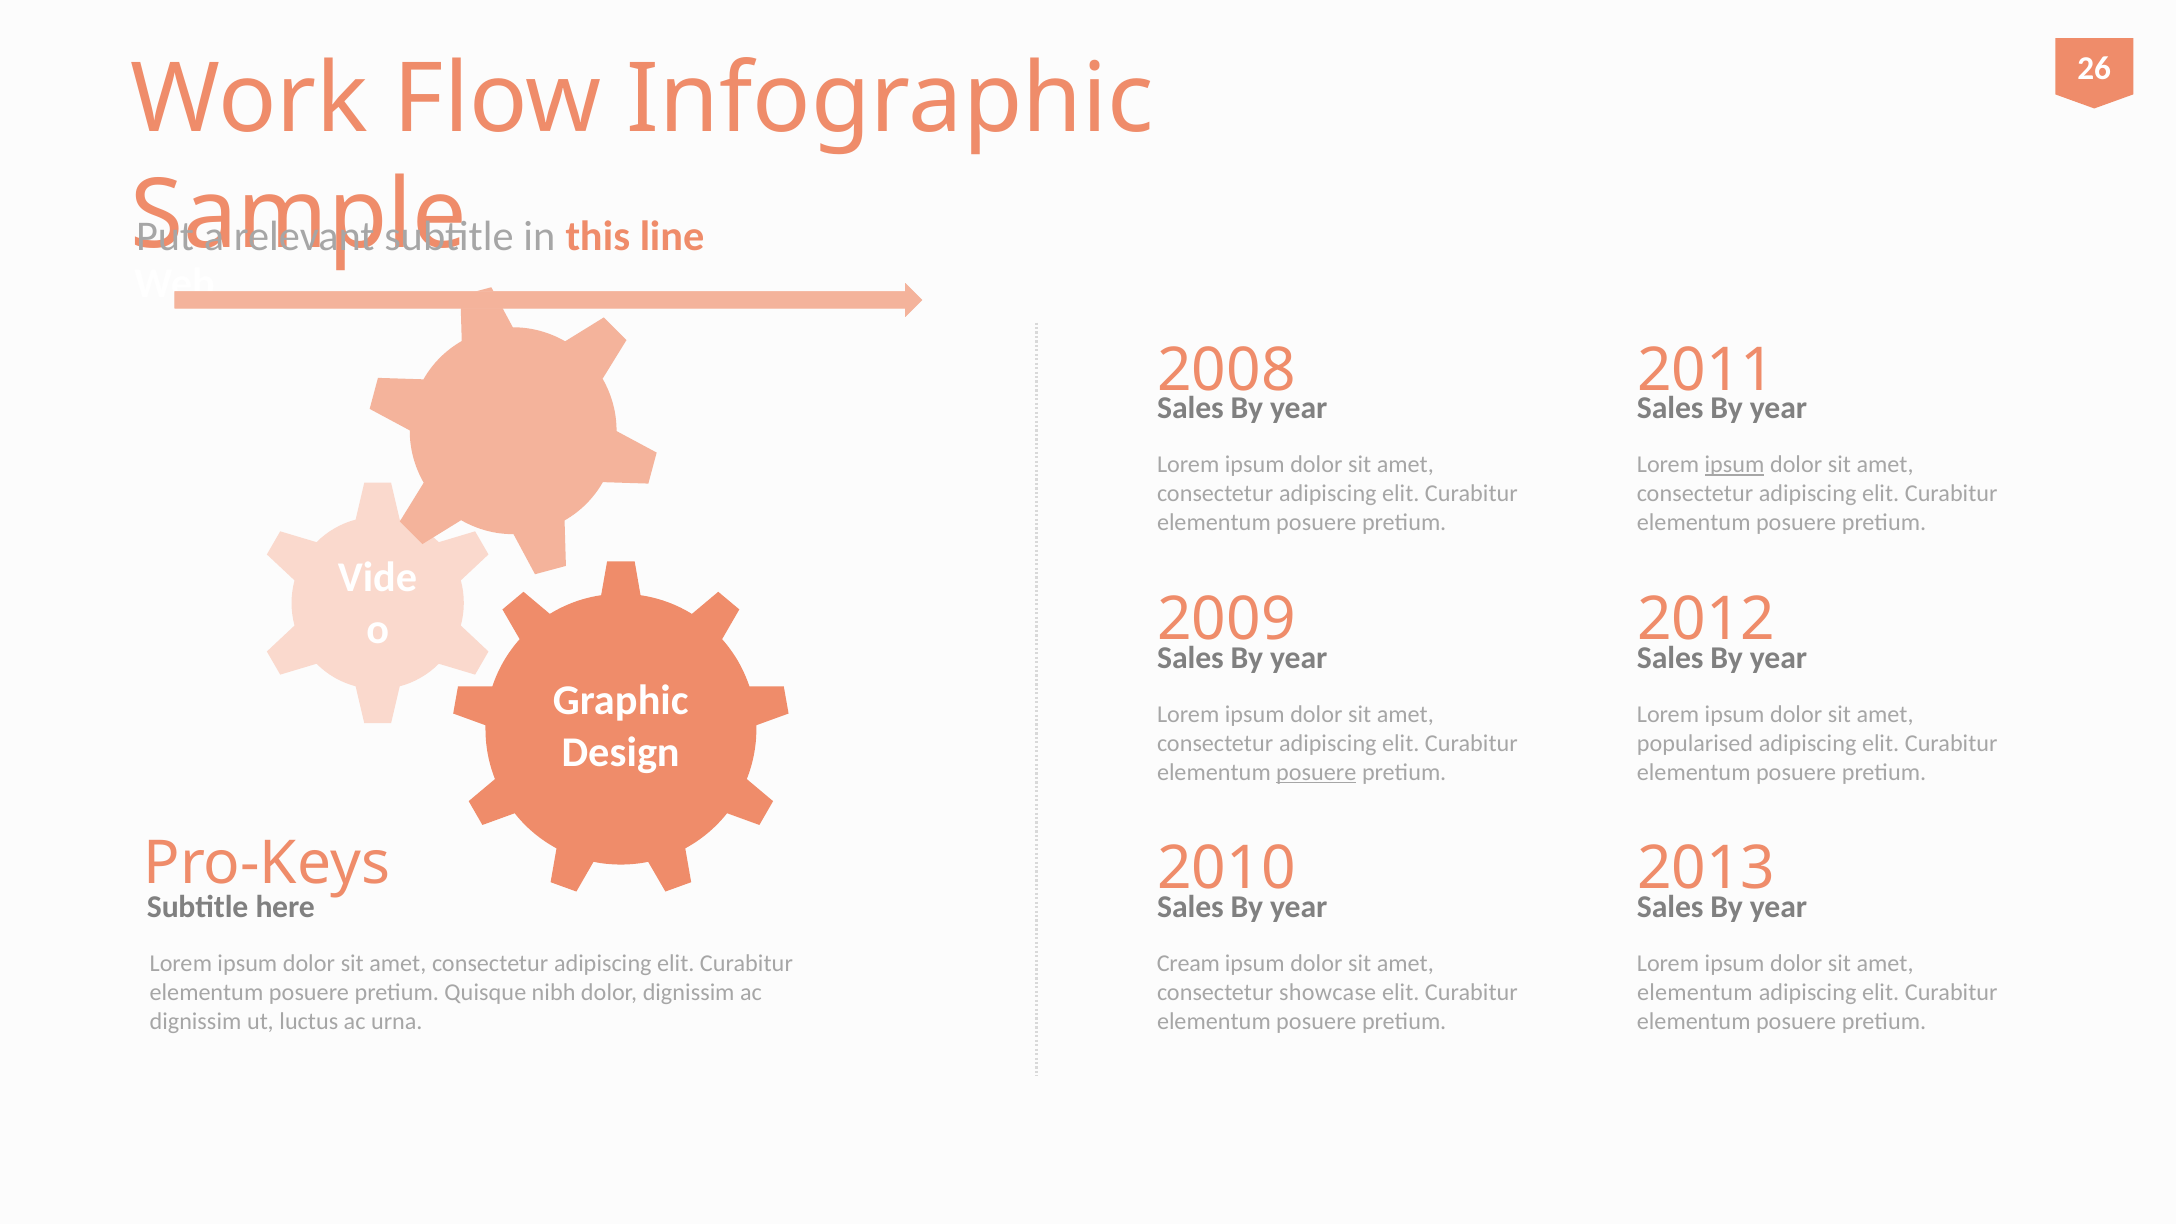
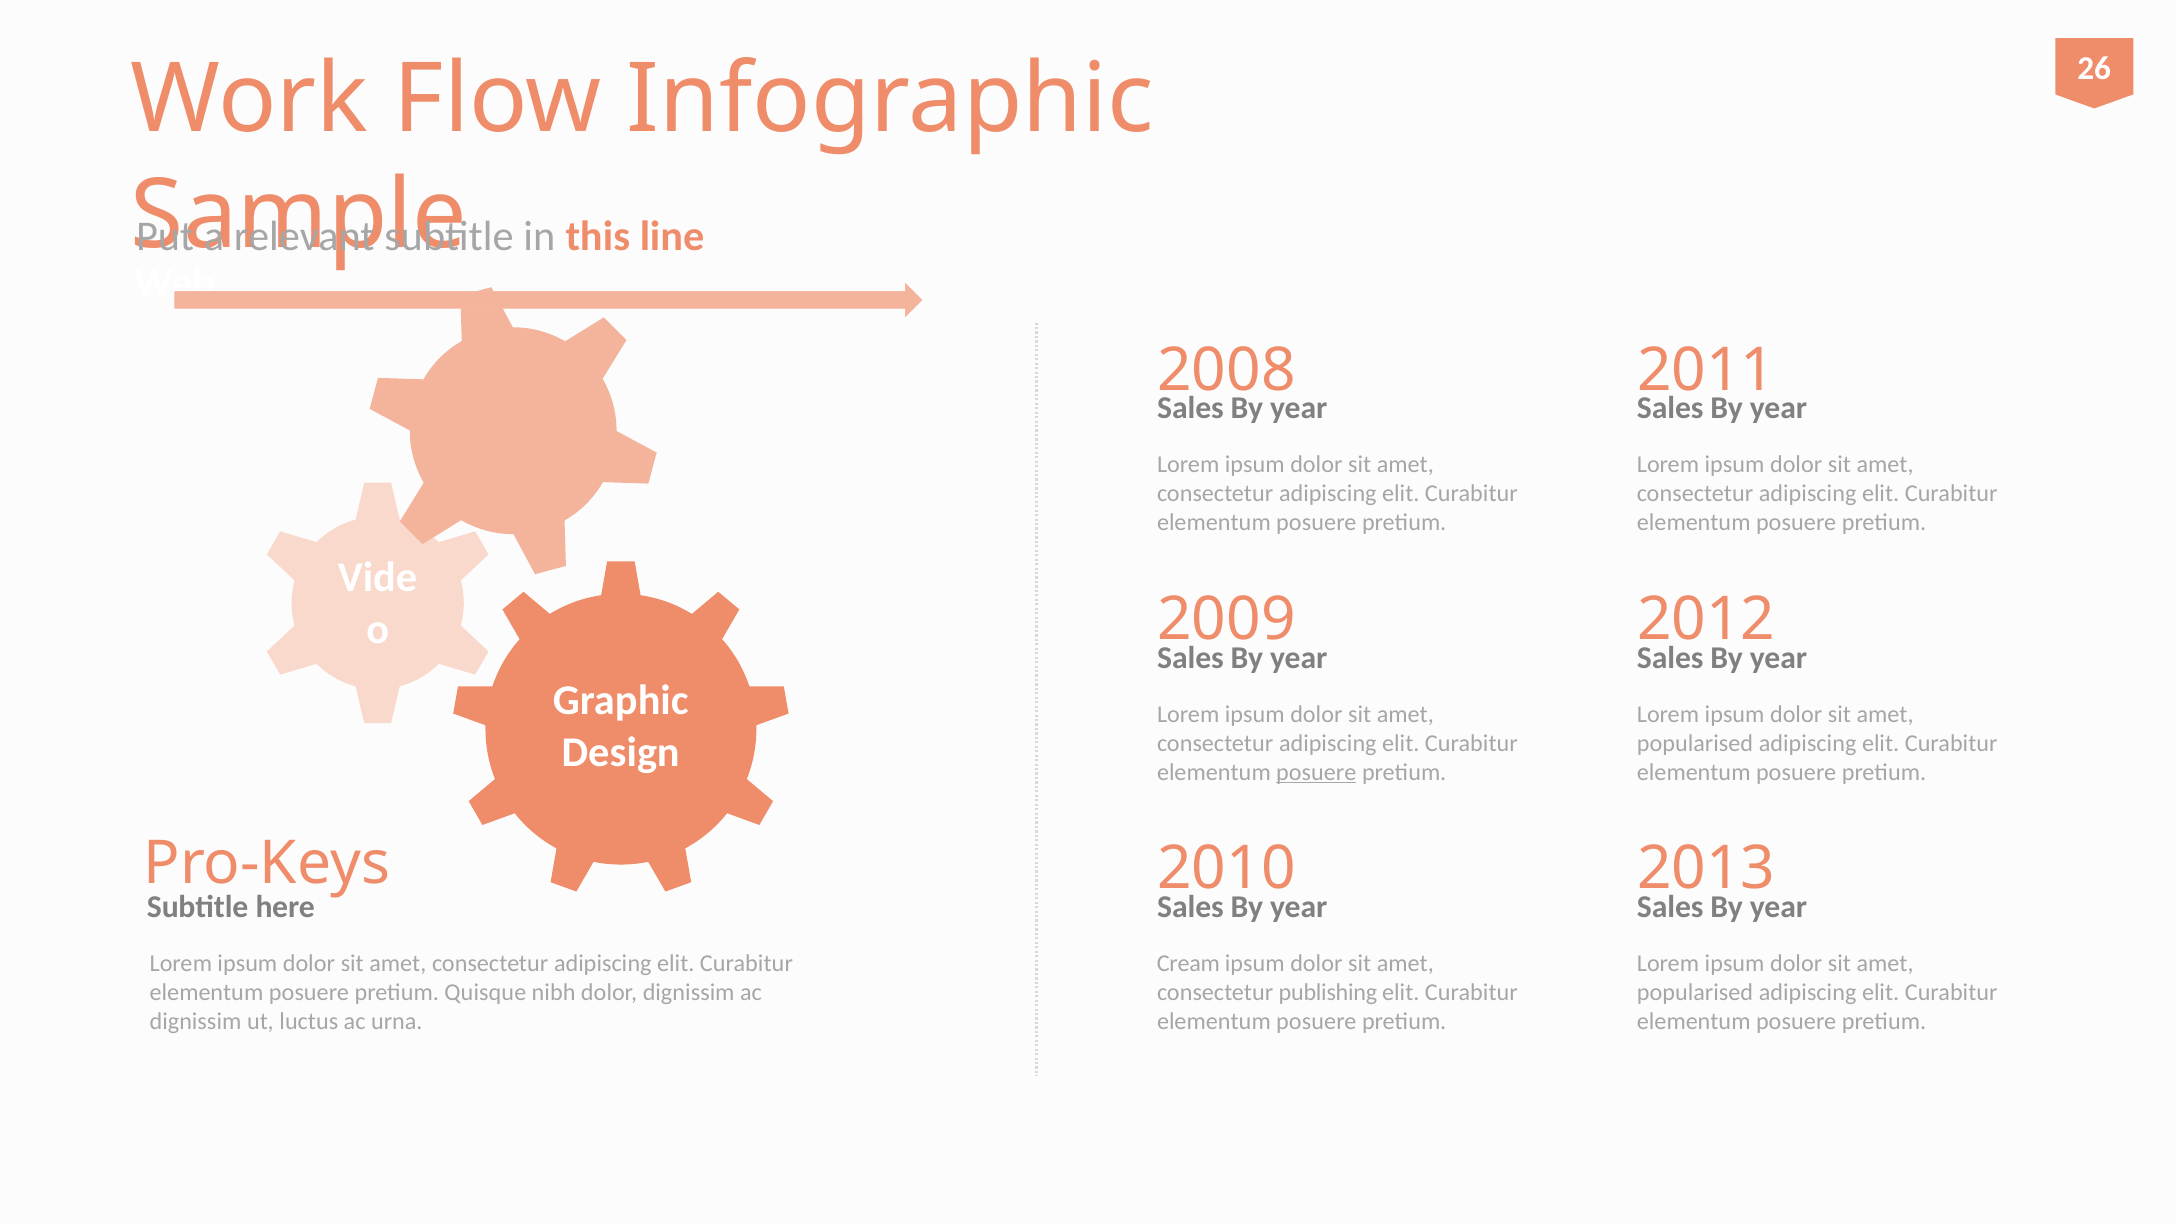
ipsum at (1735, 465) underline: present -> none
showcase: showcase -> publishing
elementum at (1695, 993): elementum -> popularised
